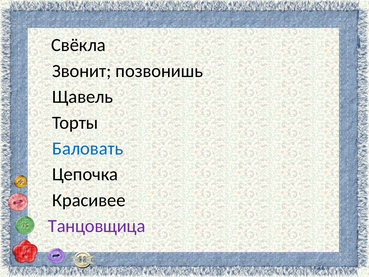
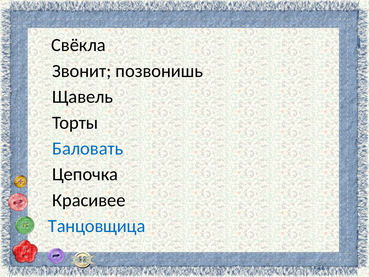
Танцовщица colour: purple -> blue
